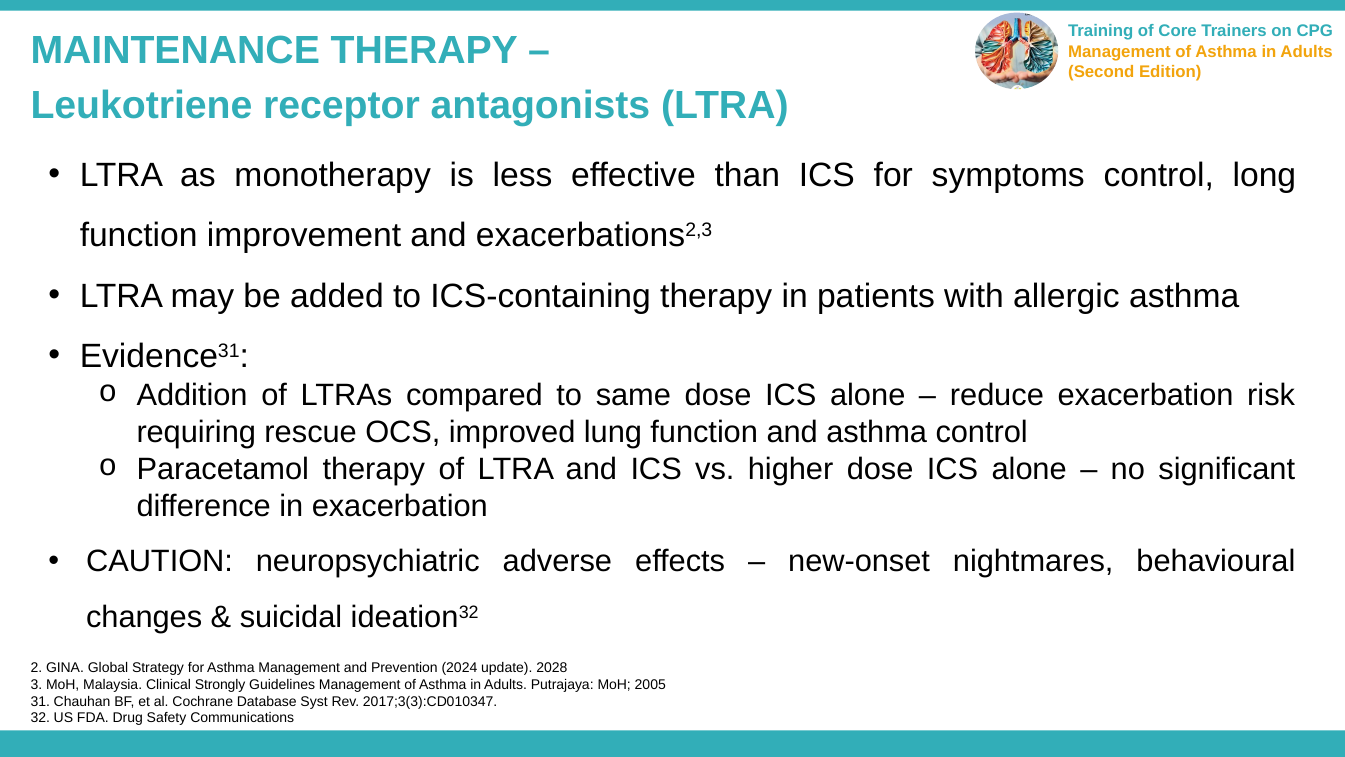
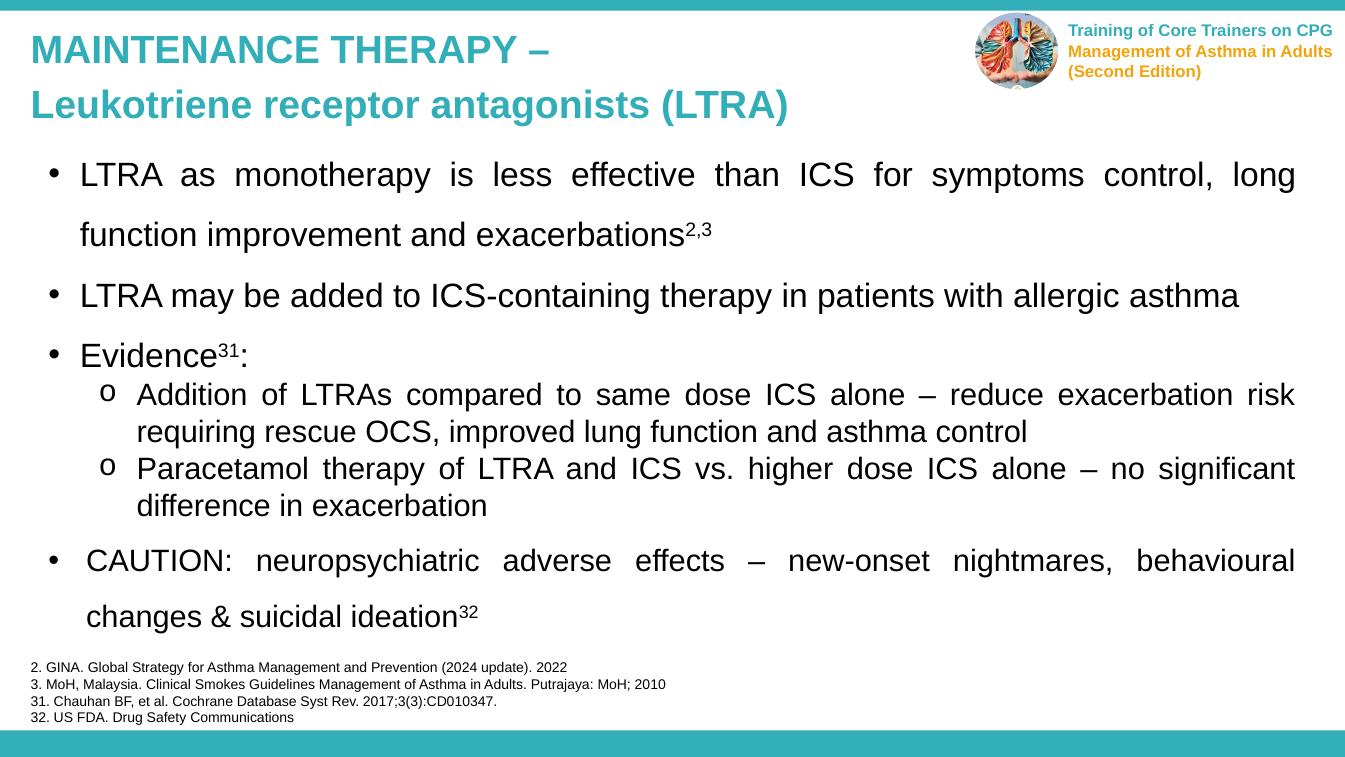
2028: 2028 -> 2022
Strongly: Strongly -> Smokes
2005: 2005 -> 2010
